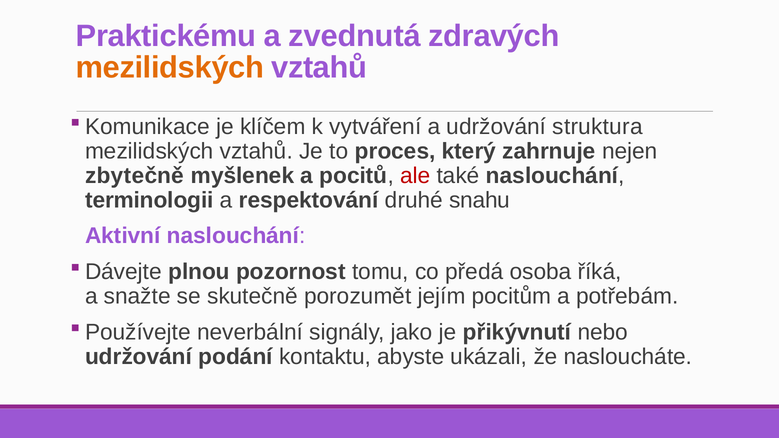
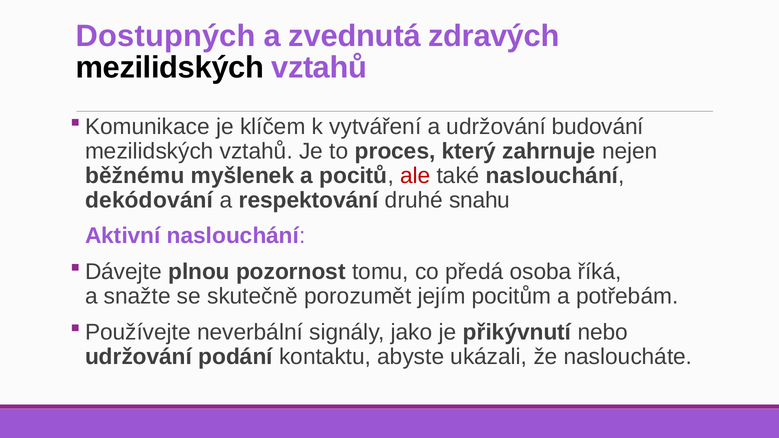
Praktickému: Praktickému -> Dostupných
mezilidských at (170, 68) colour: orange -> black
struktura: struktura -> budování
zbytečně: zbytečně -> běžnému
terminologii: terminologii -> dekódování
